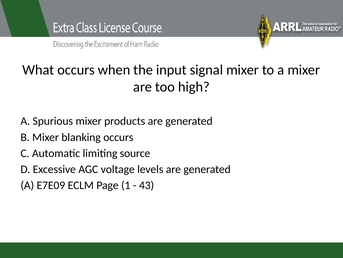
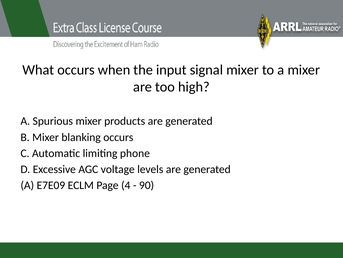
source: source -> phone
1: 1 -> 4
43: 43 -> 90
